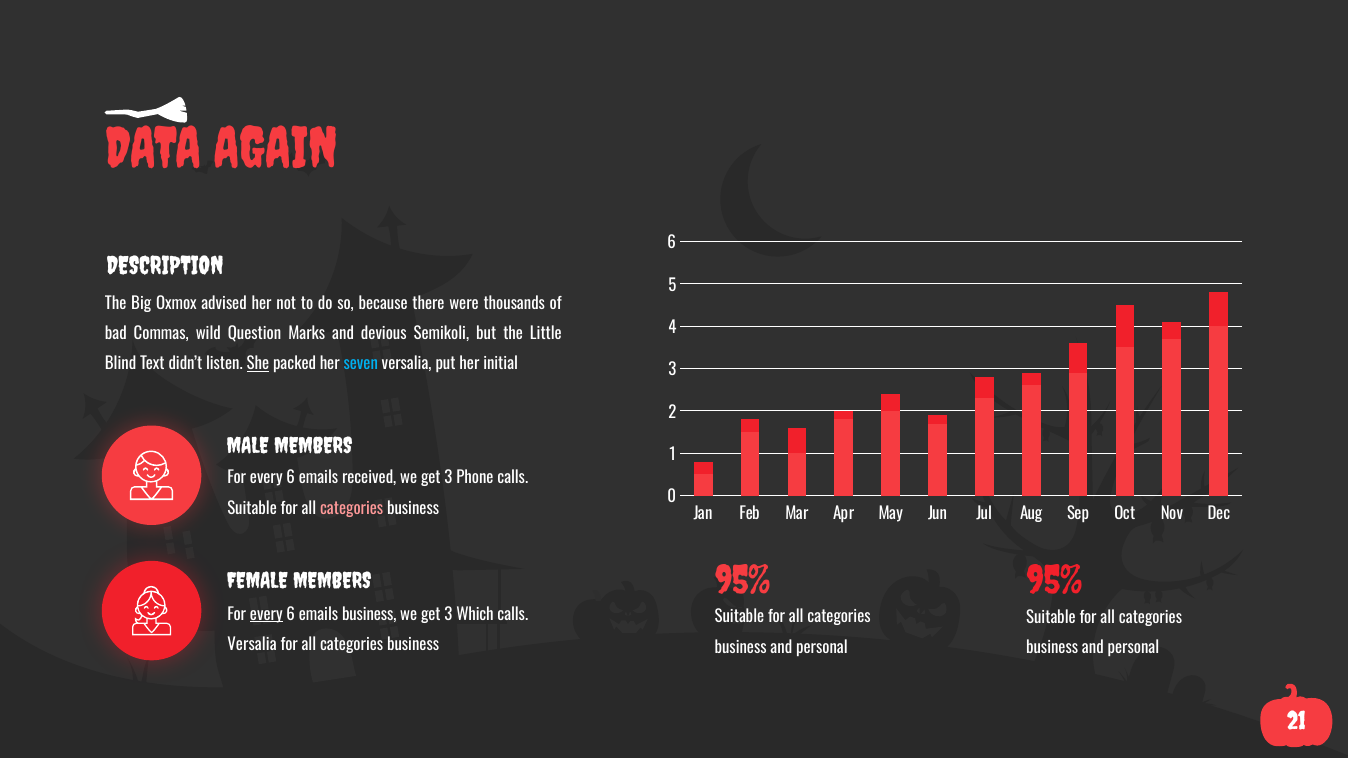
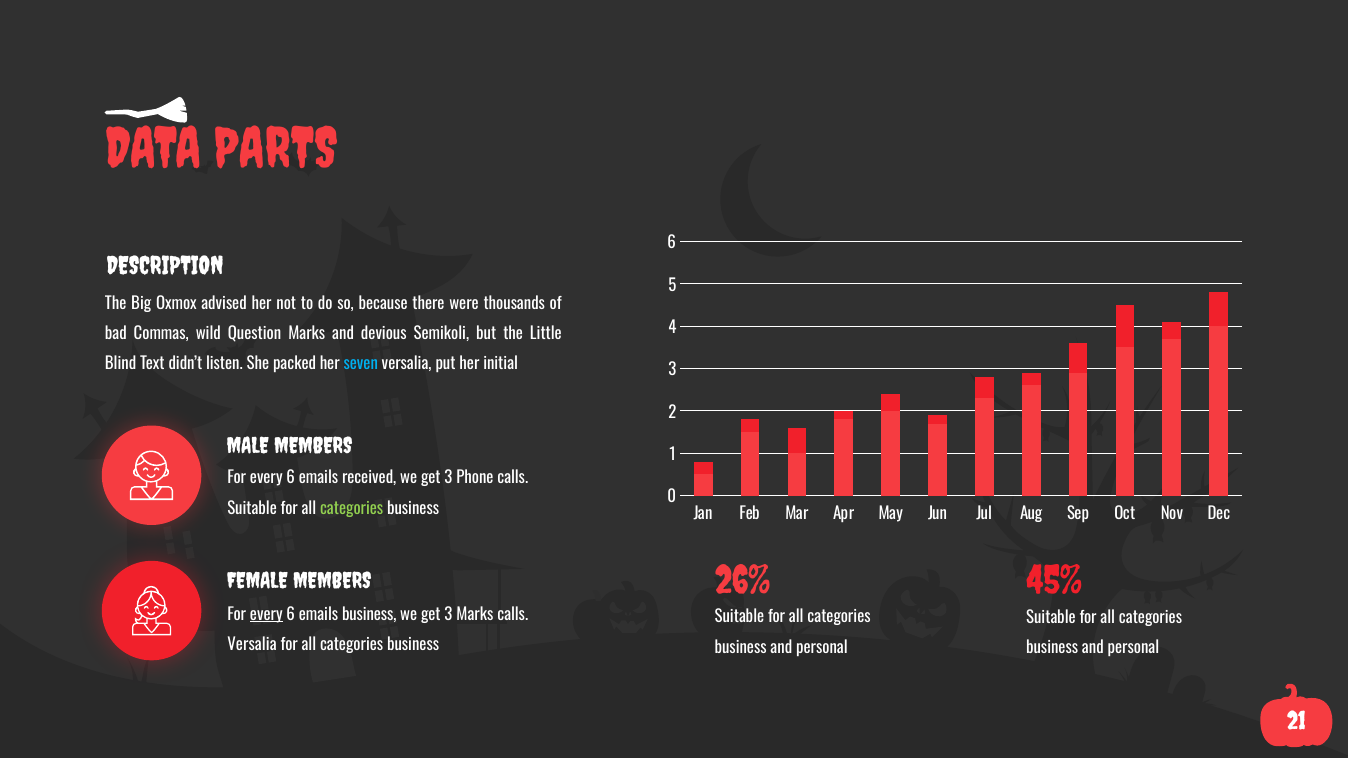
AGAIN: AGAIN -> PARTS
She underline: present -> none
categories at (352, 509) colour: pink -> light green
95% at (743, 581): 95% -> 26%
95% at (1054, 581): 95% -> 45%
3 Which: Which -> Marks
